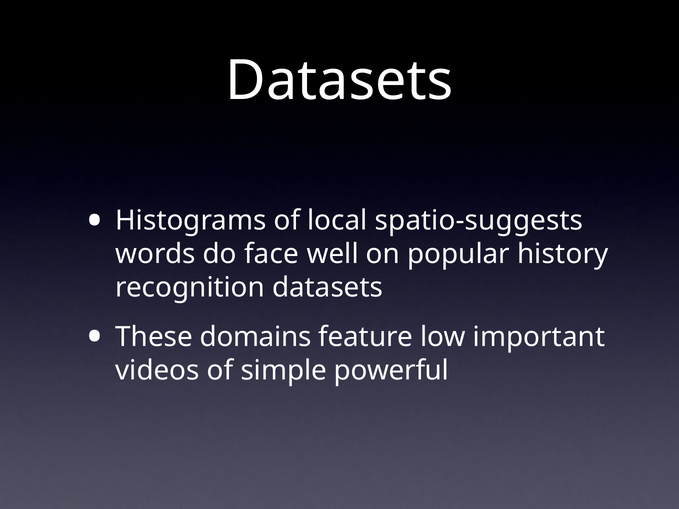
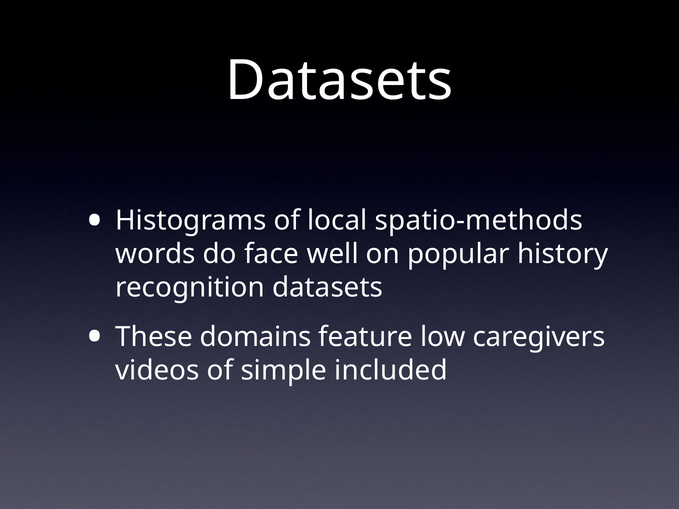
spatio-suggests: spatio-suggests -> spatio-methods
important: important -> caregivers
powerful: powerful -> included
